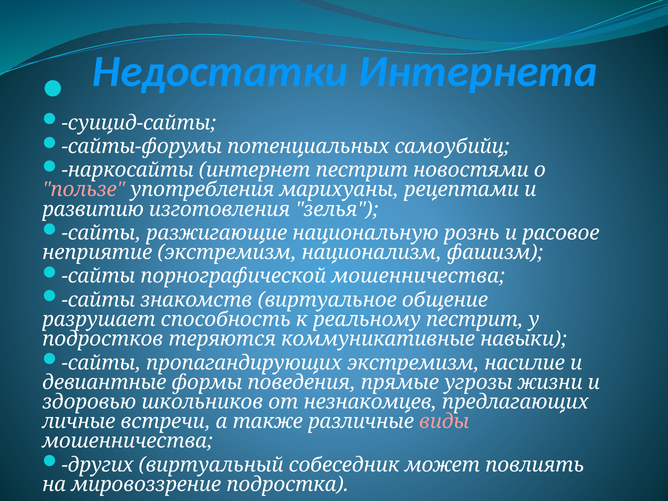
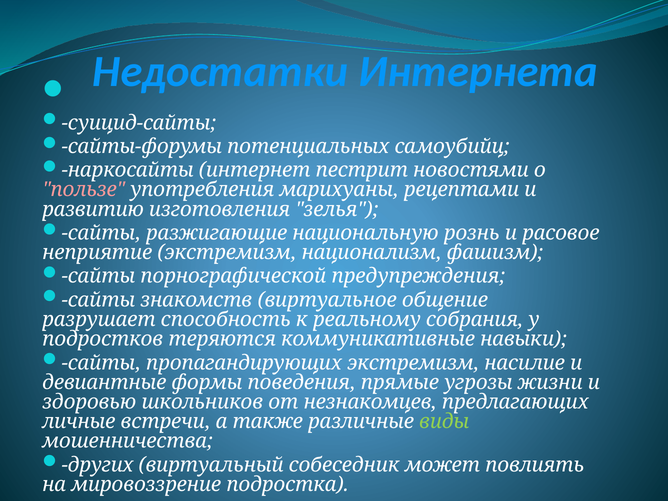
порнографической мошенничества: мошенничества -> предупреждения
реальному пестрит: пестрит -> собрания
виды colour: pink -> light green
